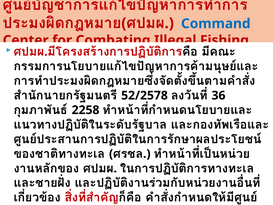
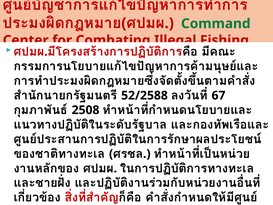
Command colour: blue -> green
52/2578: 52/2578 -> 52/2588
36: 36 -> 67
2258: 2258 -> 2508
